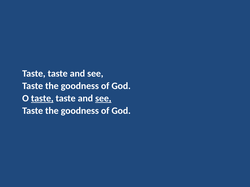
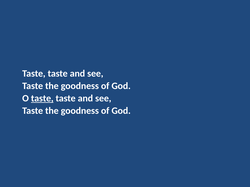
see at (103, 99) underline: present -> none
